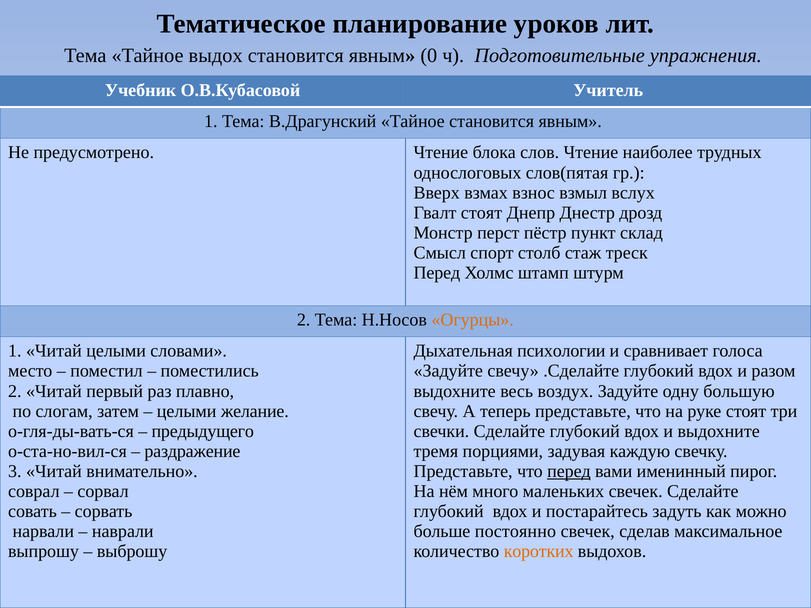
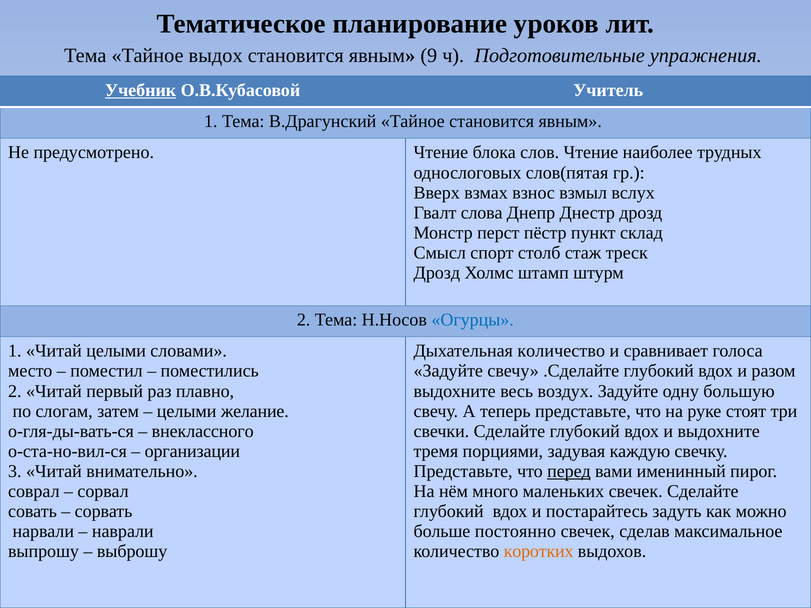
0: 0 -> 9
Учебник underline: none -> present
Гвалт стоят: стоят -> слова
Перед at (437, 273): Перед -> Дрозд
Огурцы colour: orange -> blue
Дыхательная психологии: психологии -> количество
предыдущего: предыдущего -> внеклассного
раздражение: раздражение -> организации
